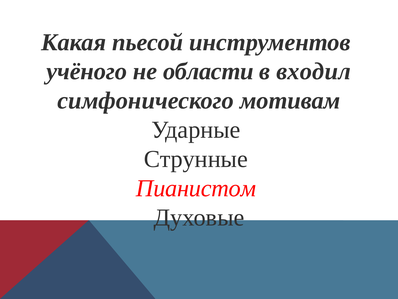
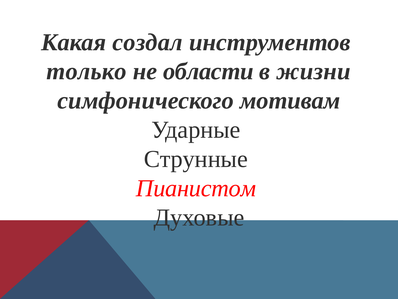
пьесой: пьесой -> создал
учёного: учёного -> только
входил: входил -> жизни
